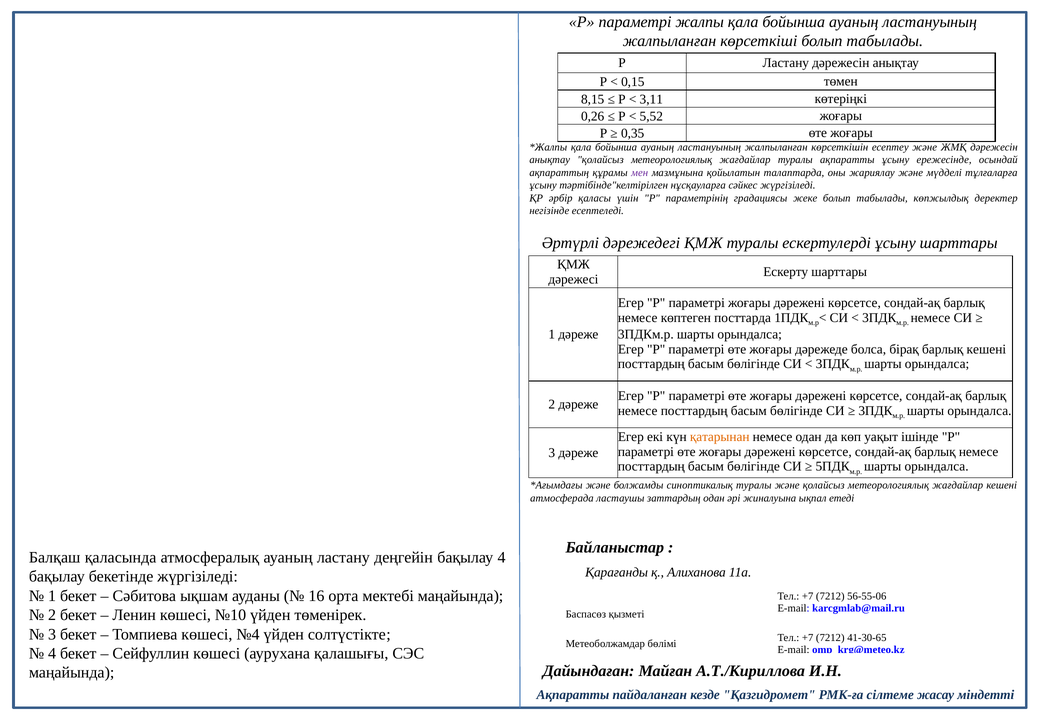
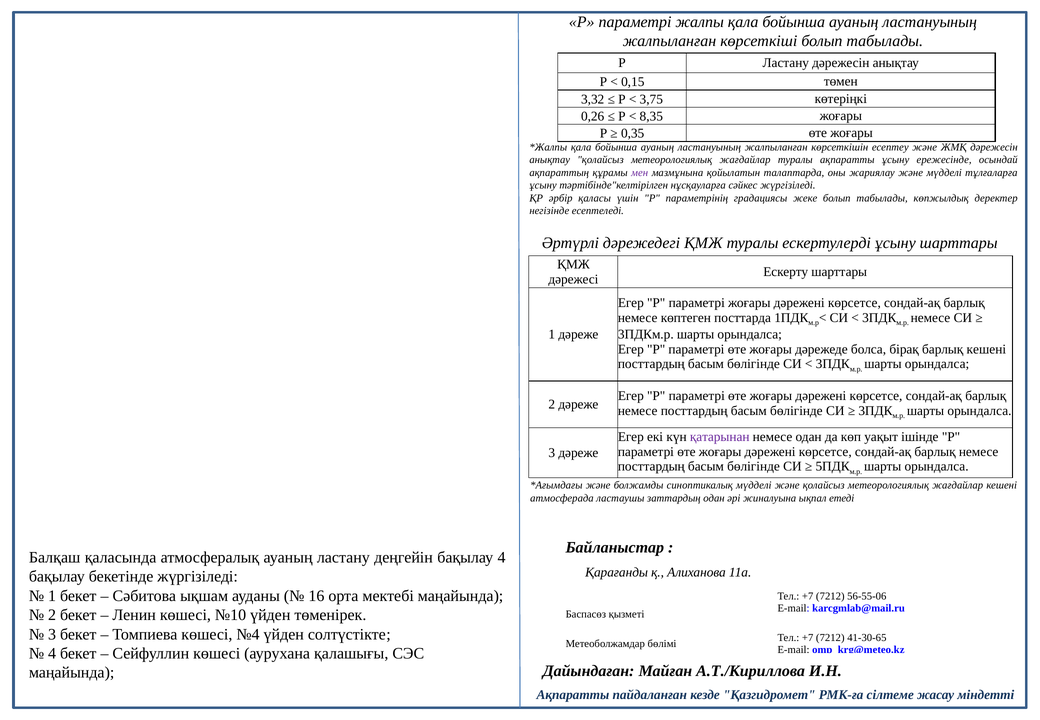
8,15: 8,15 -> 3,32
3,11: 3,11 -> 3,75
5,52: 5,52 -> 8,35
қатарынан colour: orange -> purple
синоптикалық туралы: туралы -> мүдделі
